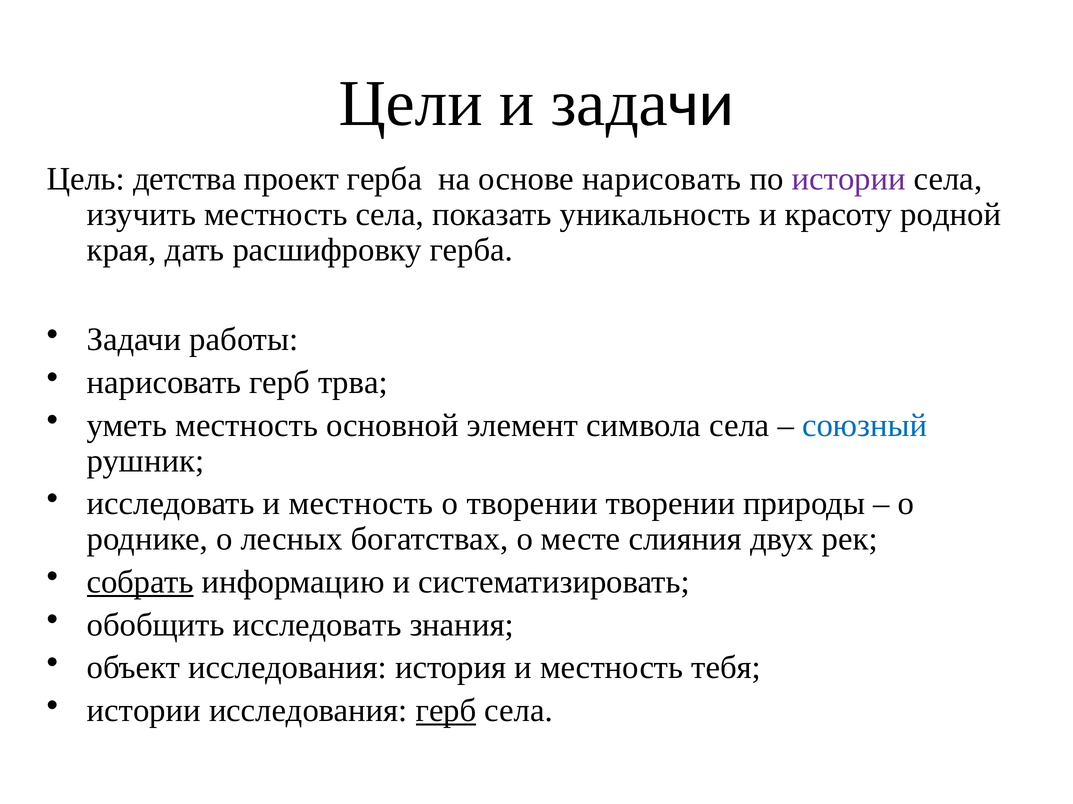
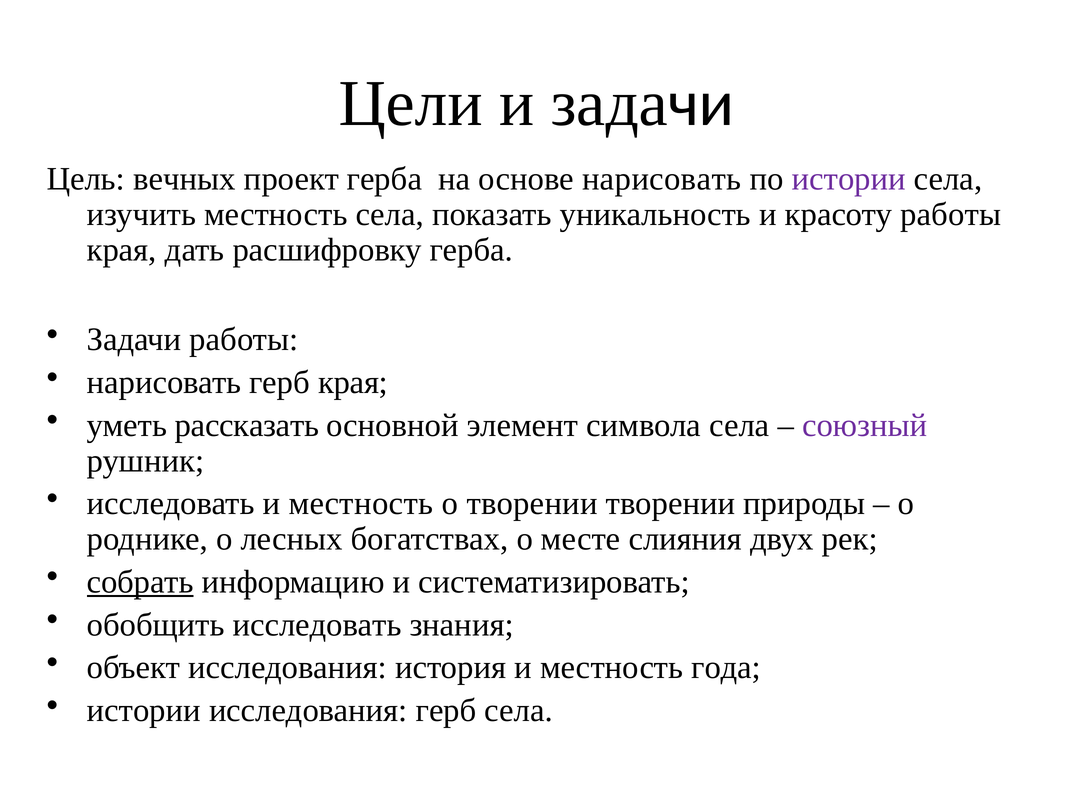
детства: детства -> вечных
красоту родной: родной -> работы
герб трва: трва -> края
уметь местность: местность -> рассказать
союзный colour: blue -> purple
тебя: тебя -> года
герб at (446, 711) underline: present -> none
